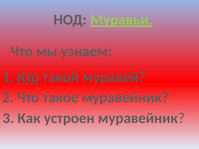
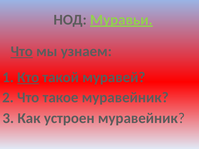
Что at (22, 51) underline: none -> present
